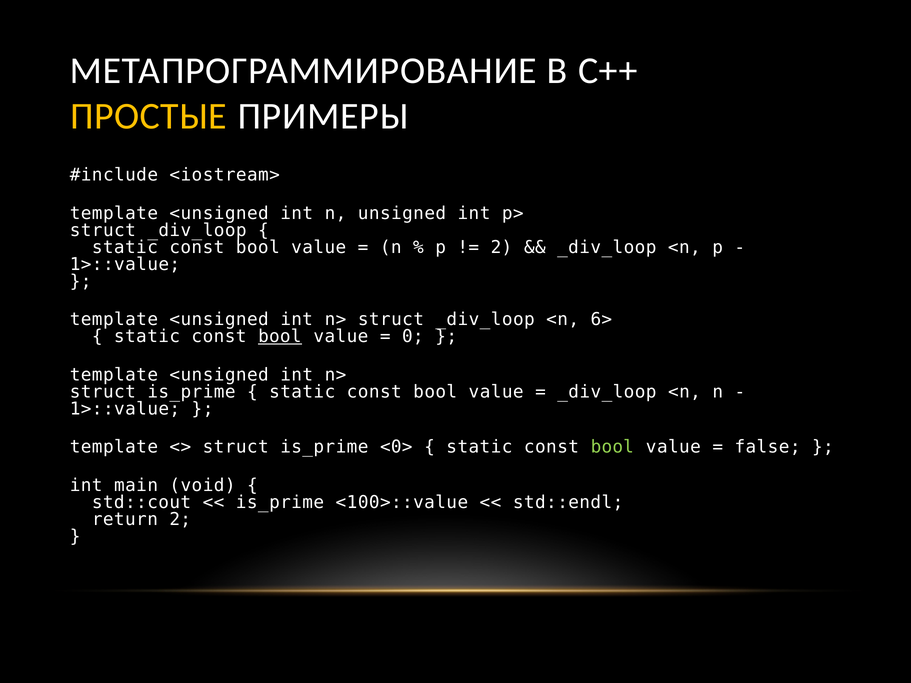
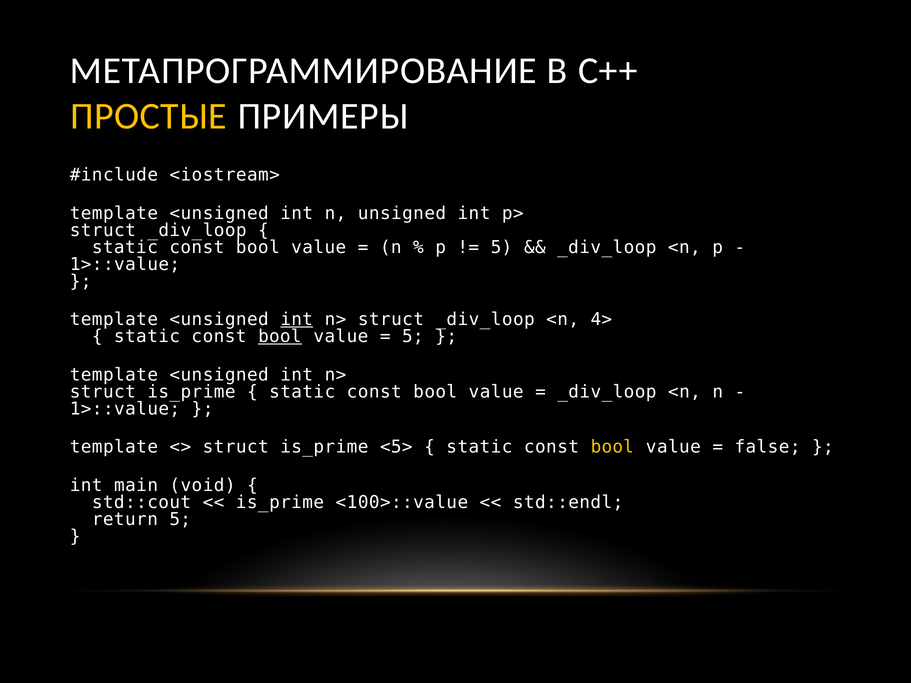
2 at (501, 247): 2 -> 5
int at (297, 320) underline: none -> present
6>: 6> -> 4>
0 at (413, 337): 0 -> 5
<0>: <0> -> <5>
bool at (612, 447) colour: light green -> yellow
return 2: 2 -> 5
